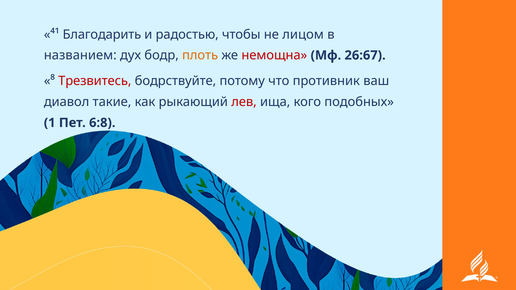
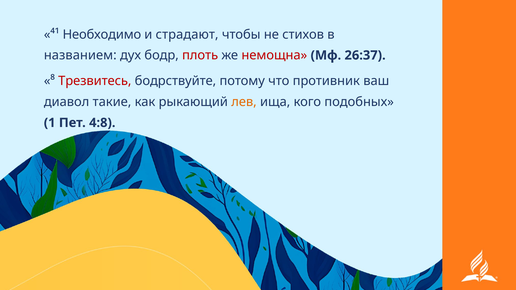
Благодарить: Благодарить -> Необходимо
радостью: радостью -> страдают
лицом: лицом -> стихов
плоть colour: orange -> red
26:67: 26:67 -> 26:37
лев colour: red -> orange
6:8: 6:8 -> 4:8
